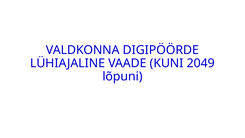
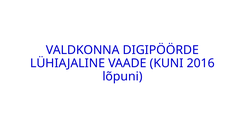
2049: 2049 -> 2016
